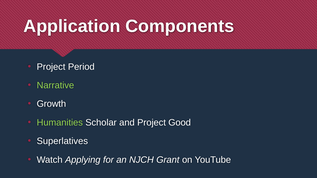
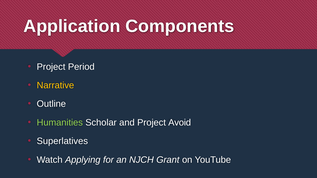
Narrative colour: light green -> yellow
Growth: Growth -> Outline
Good: Good -> Avoid
